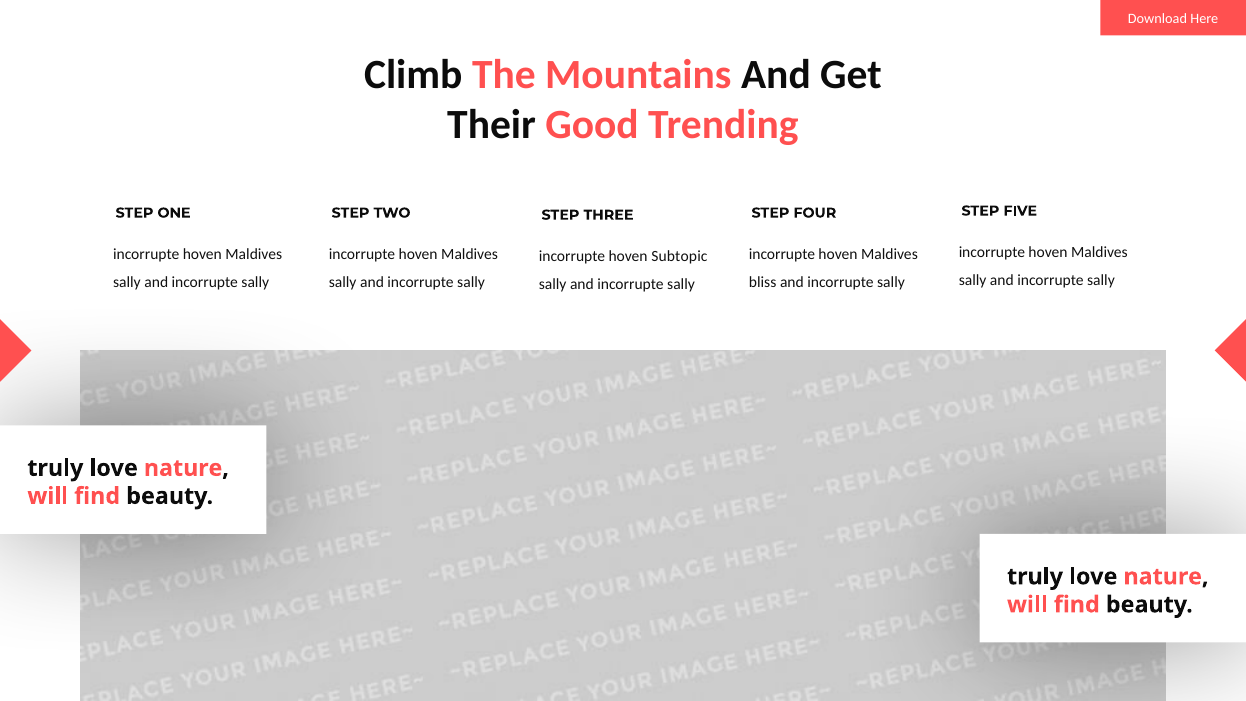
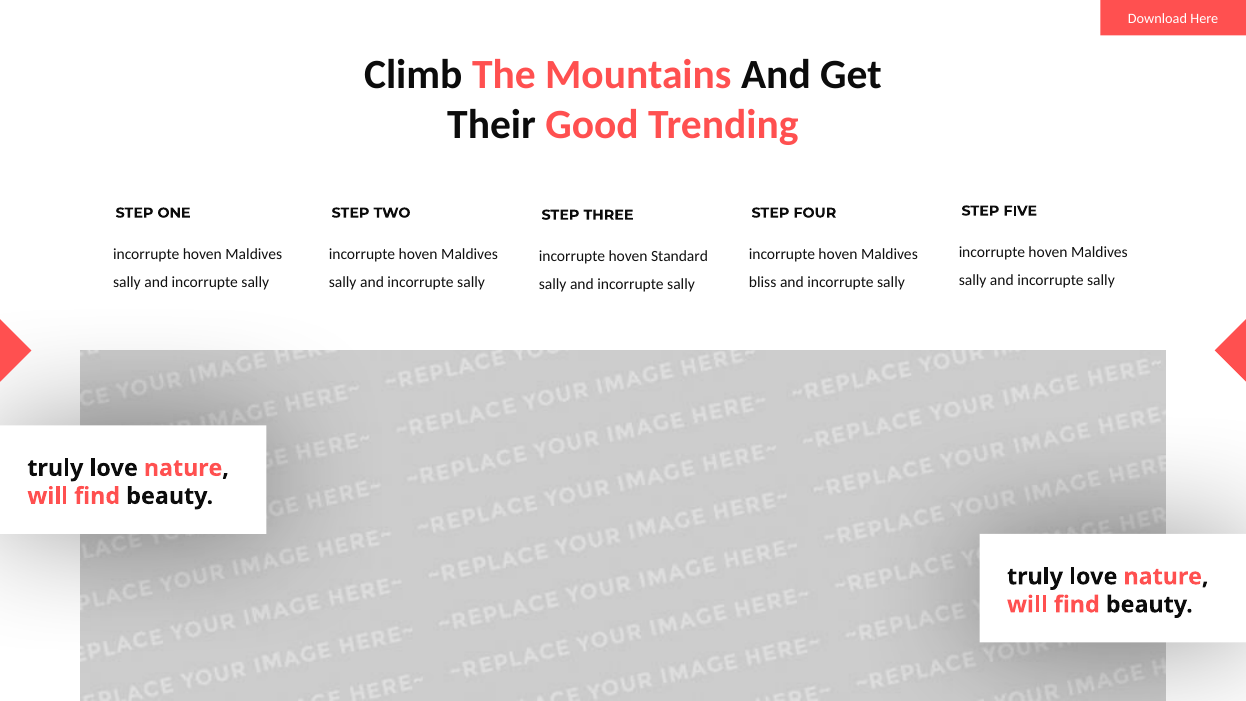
Subtopic: Subtopic -> Standard
